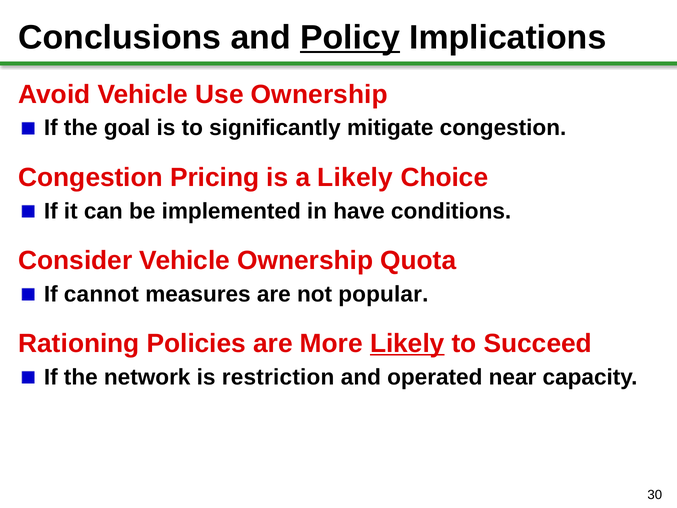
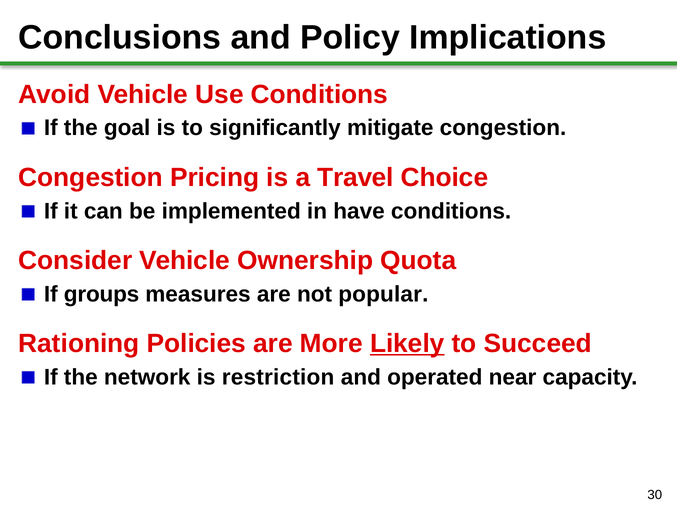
Policy underline: present -> none
Use Ownership: Ownership -> Conditions
a Likely: Likely -> Travel
cannot: cannot -> groups
